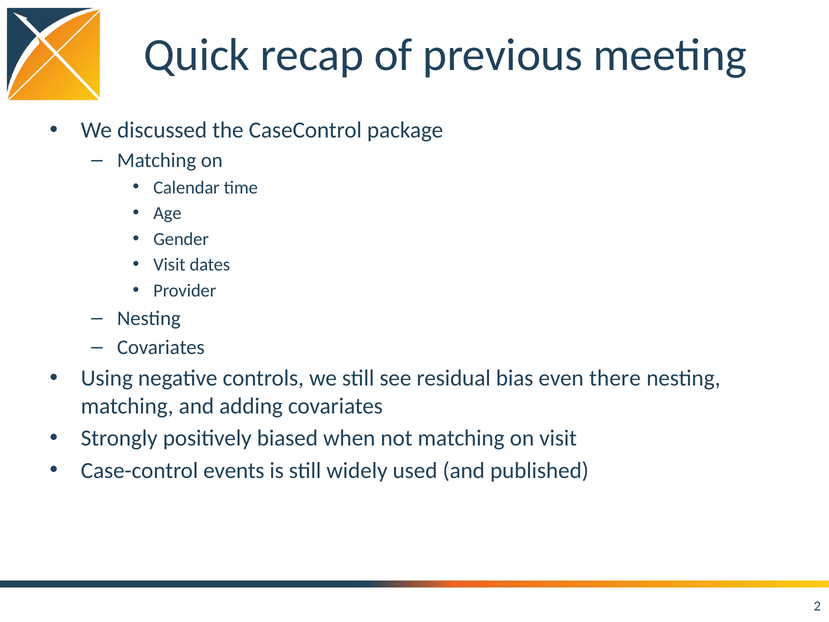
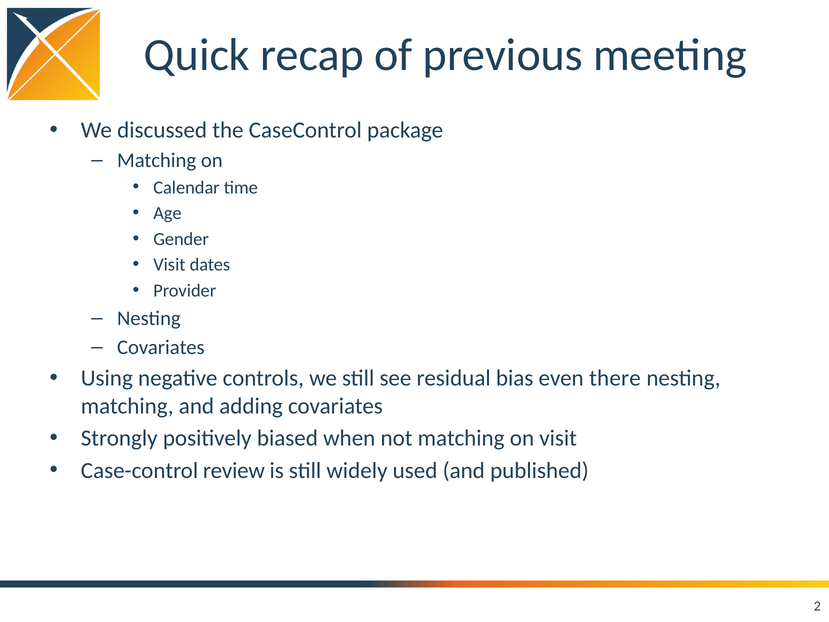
events: events -> review
